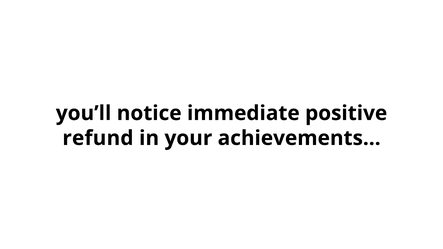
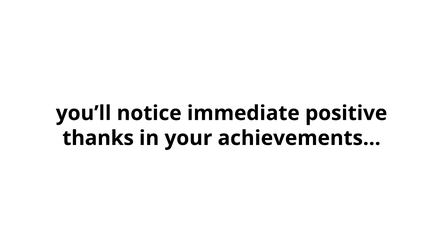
refund: refund -> thanks
